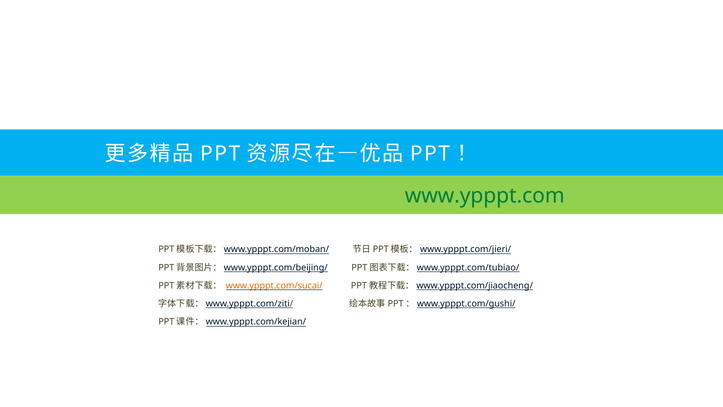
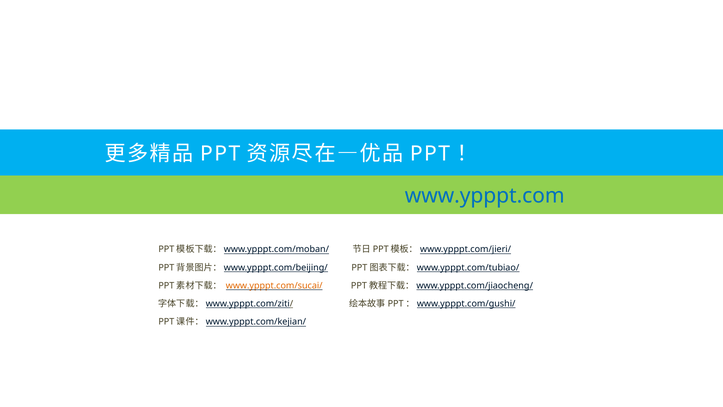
www.ypppt.com colour: green -> blue
